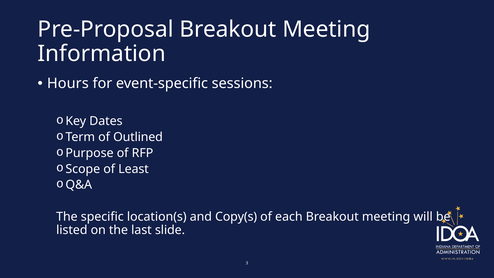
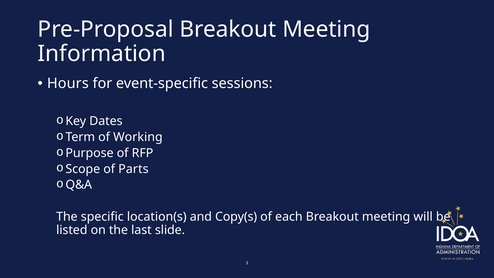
Outlined: Outlined -> Working
Least: Least -> Parts
